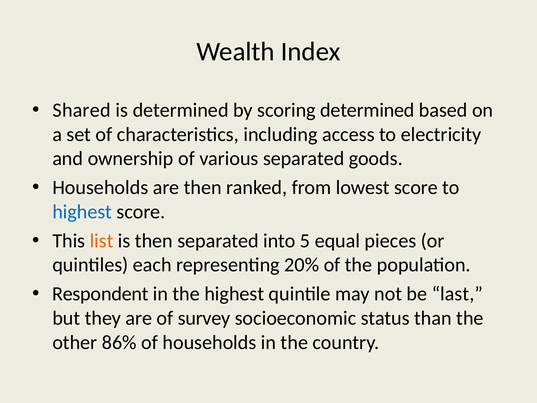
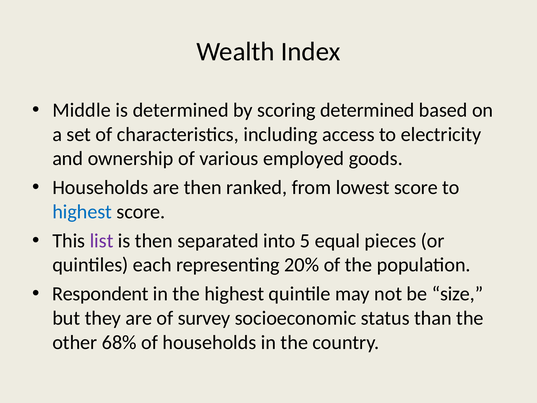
Shared: Shared -> Middle
various separated: separated -> employed
list colour: orange -> purple
last: last -> size
86%: 86% -> 68%
